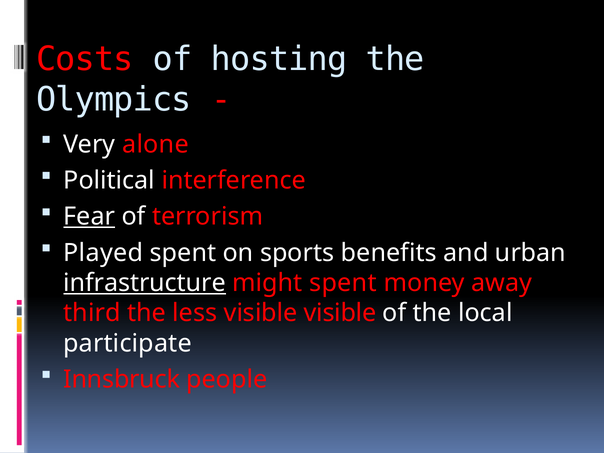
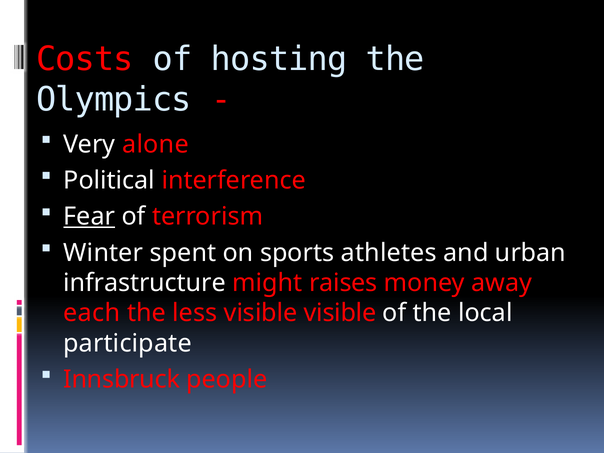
Played: Played -> Winter
benefits: benefits -> athletes
infrastructure underline: present -> none
might spent: spent -> raises
third: third -> each
